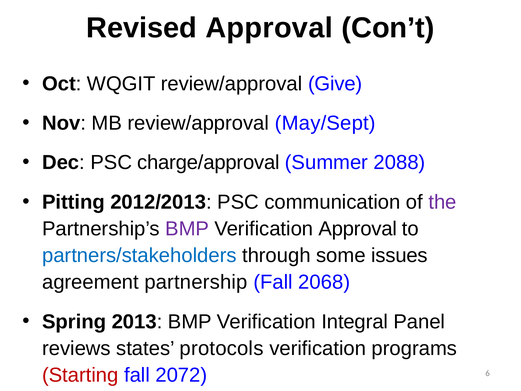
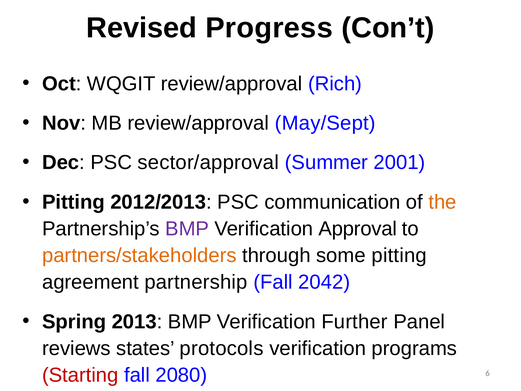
Revised Approval: Approval -> Progress
Give: Give -> Rich
charge/approval: charge/approval -> sector/approval
2088: 2088 -> 2001
the colour: purple -> orange
partners/stakeholders colour: blue -> orange
some issues: issues -> pitting
2068: 2068 -> 2042
Integral: Integral -> Further
2072: 2072 -> 2080
